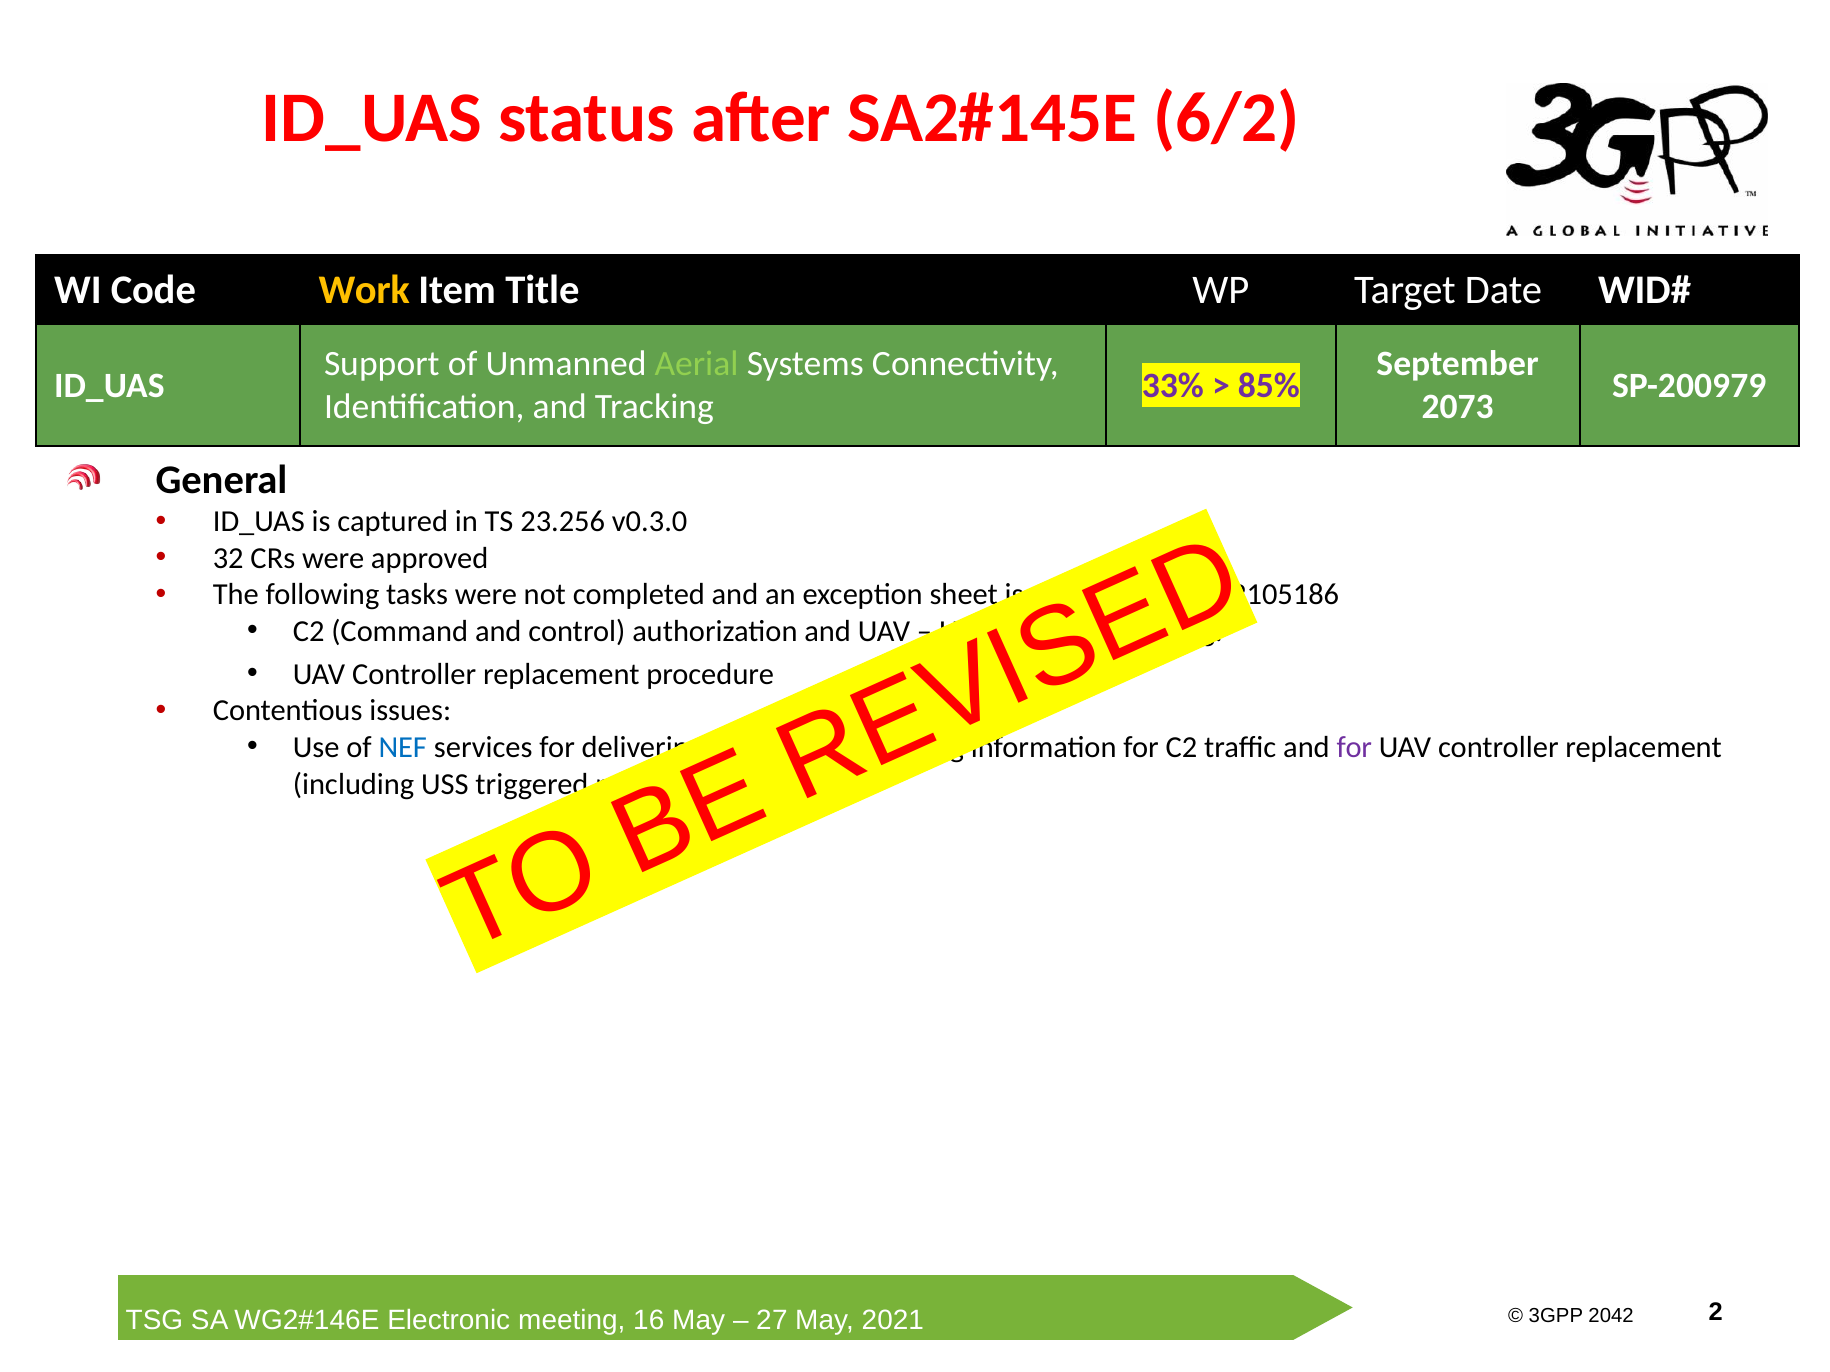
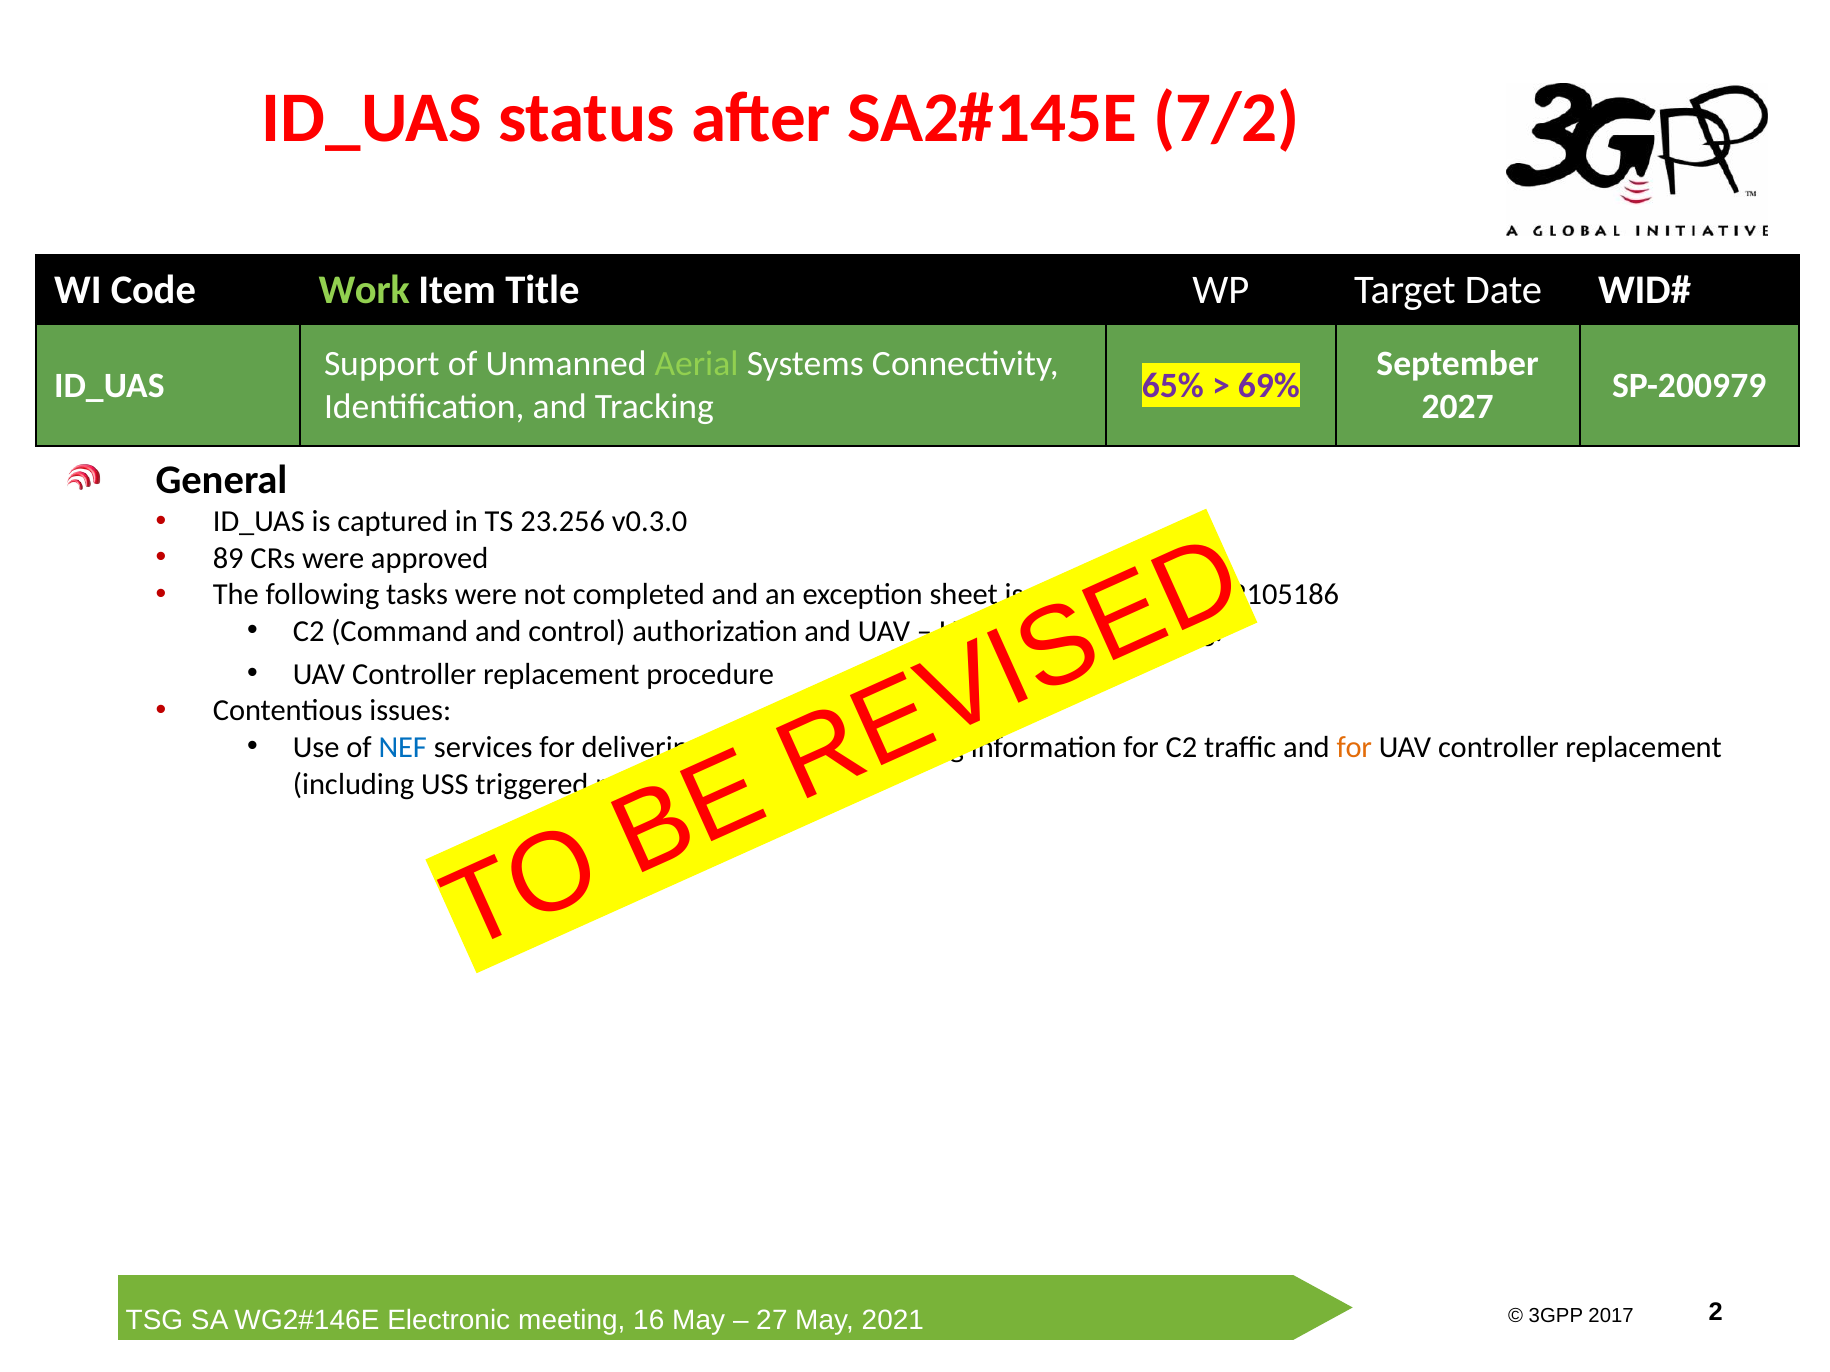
6/2: 6/2 -> 7/2
Work colour: yellow -> light green
33%: 33% -> 65%
85%: 85% -> 69%
2073: 2073 -> 2027
32: 32 -> 89
for at (1354, 748) colour: purple -> orange
2042: 2042 -> 2017
